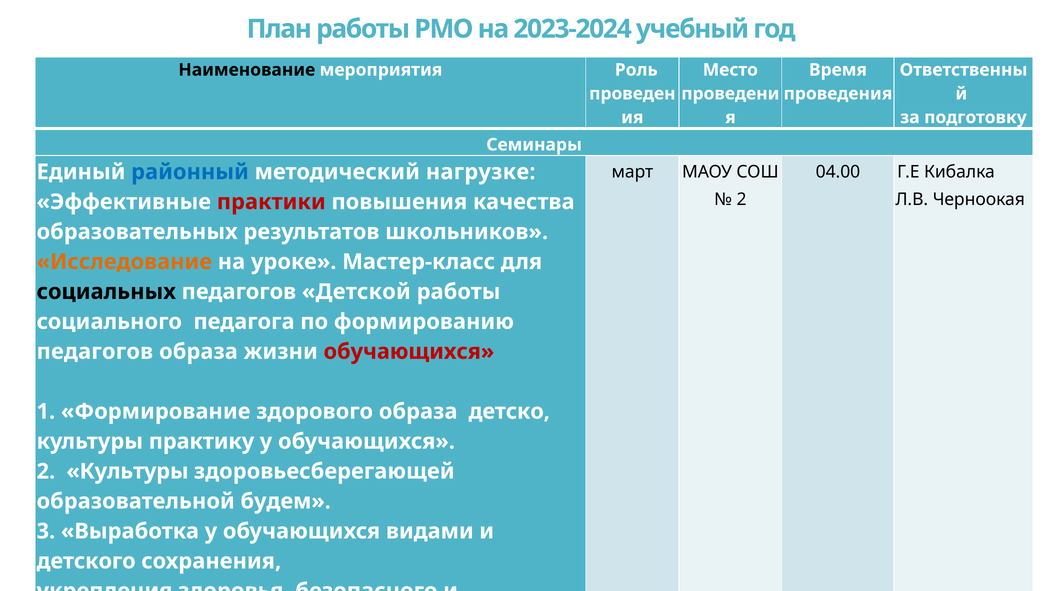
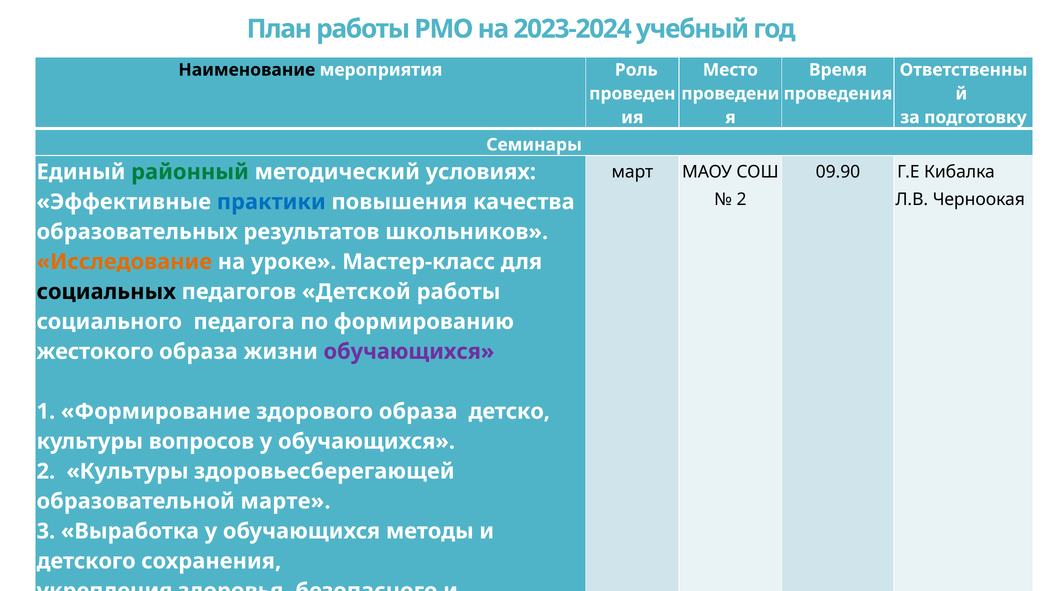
04.00: 04.00 -> 09.90
районный colour: blue -> green
нагрузке: нагрузке -> условиях
практики colour: red -> blue
педагогов at (95, 352): педагогов -> жестокого
обучающихся at (409, 352) colour: red -> purple
практику: практику -> вопросов
будем: будем -> марте
обучающихся видами: видами -> методы
